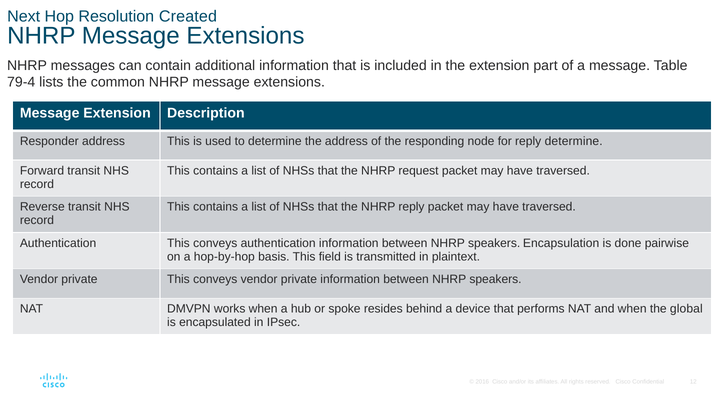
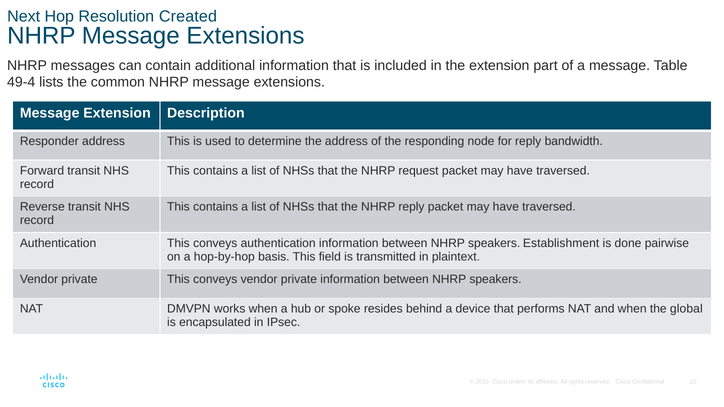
79-4: 79-4 -> 49-4
reply determine: determine -> bandwidth
Encapsulation: Encapsulation -> Establishment
